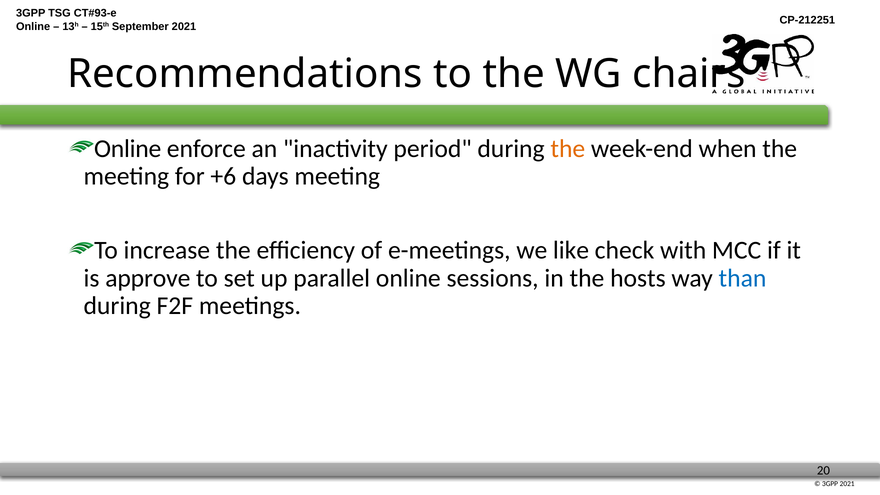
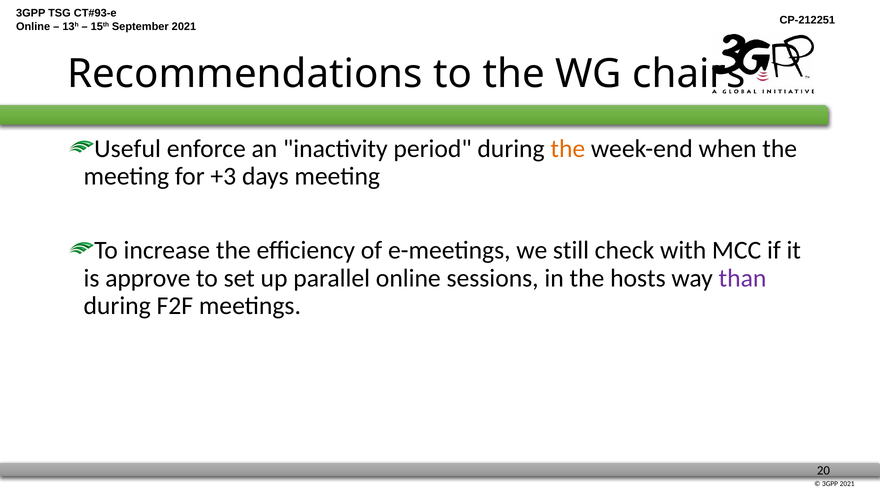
Online at (128, 149): Online -> Useful
+6: +6 -> +3
like: like -> still
than colour: blue -> purple
